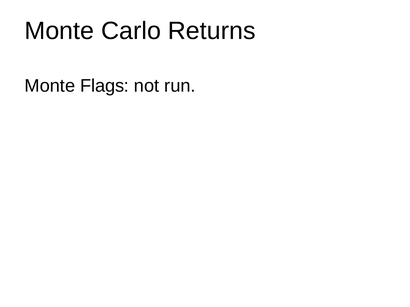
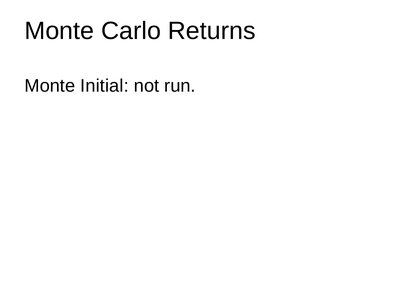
Flags: Flags -> Initial
